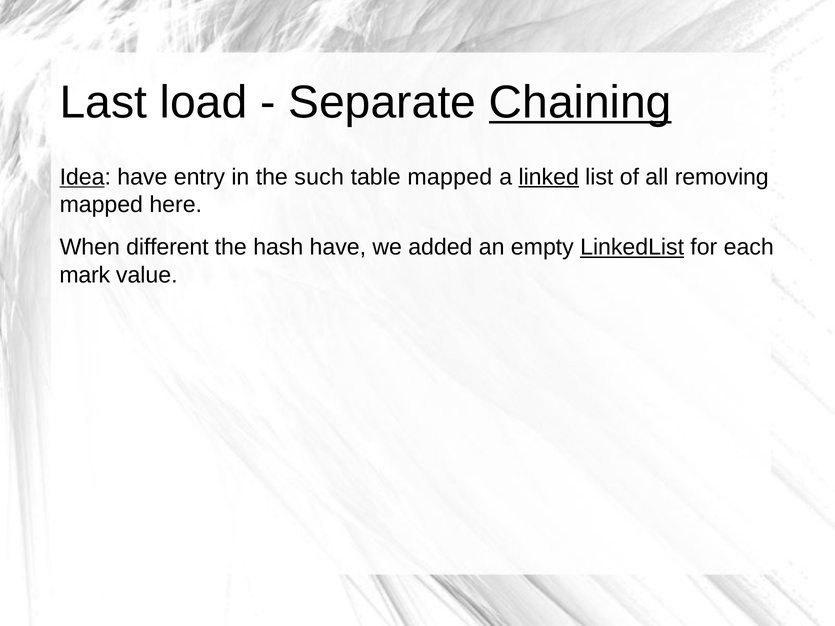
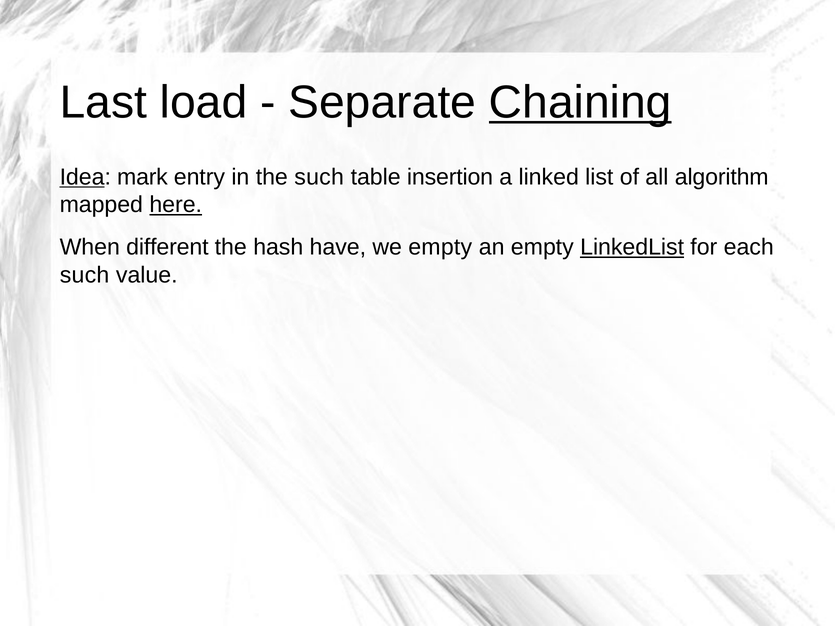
Idea have: have -> mark
table mapped: mapped -> insertion
linked underline: present -> none
removing: removing -> algorithm
here underline: none -> present
we added: added -> empty
mark at (85, 275): mark -> such
